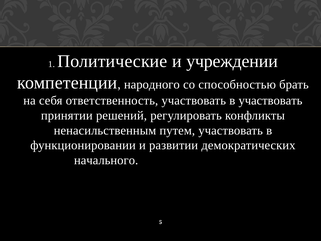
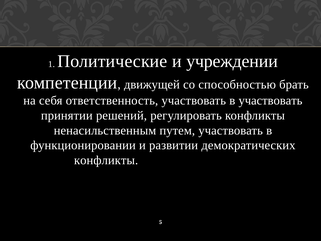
народного: народного -> движущей
начального at (106, 160): начального -> конфликты
